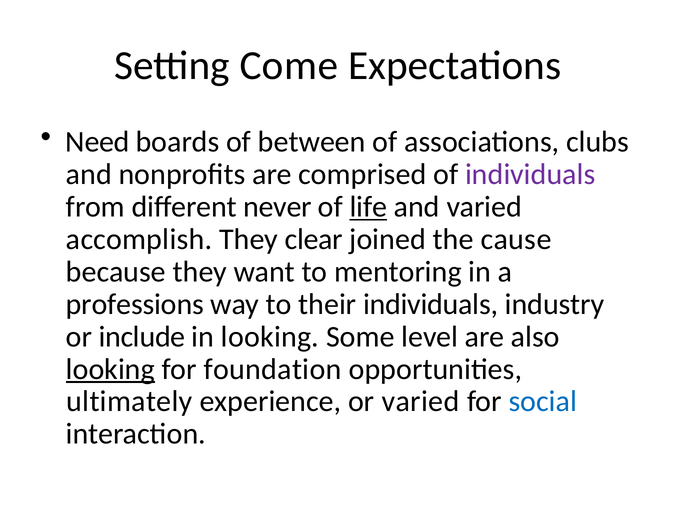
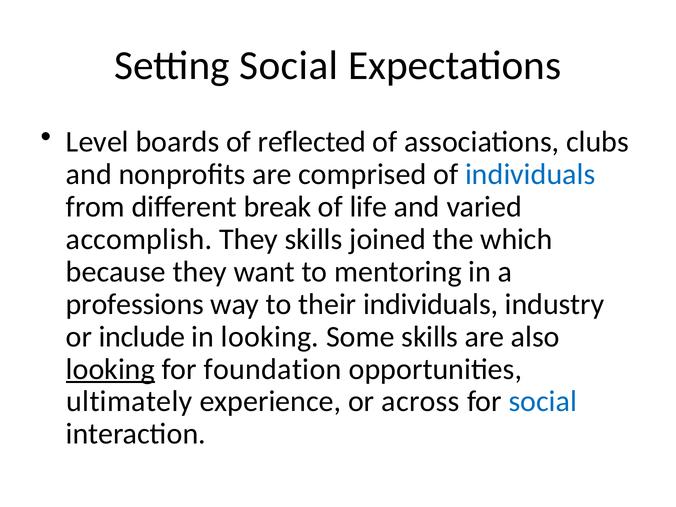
Setting Come: Come -> Social
Need: Need -> Level
between: between -> reflected
individuals at (530, 174) colour: purple -> blue
never: never -> break
life underline: present -> none
They clear: clear -> skills
cause: cause -> which
Some level: level -> skills
or varied: varied -> across
